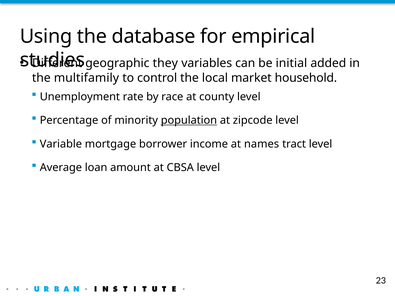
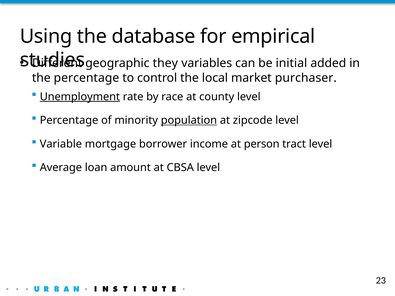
the multifamily: multifamily -> percentage
household: household -> purchaser
Unemployment underline: none -> present
names: names -> person
